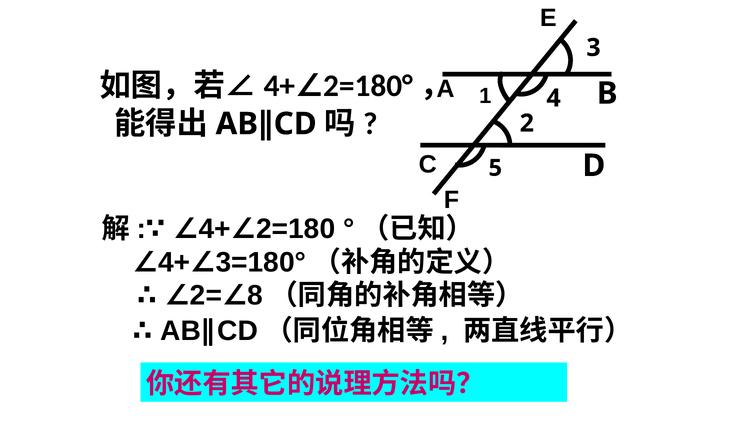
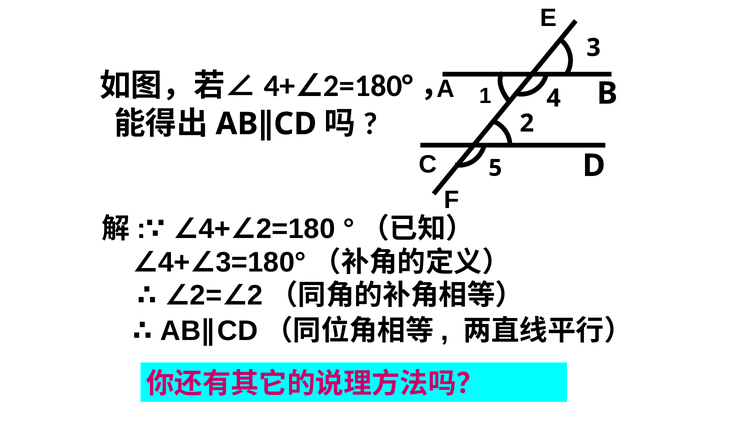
8 at (255, 295): 8 -> 2
